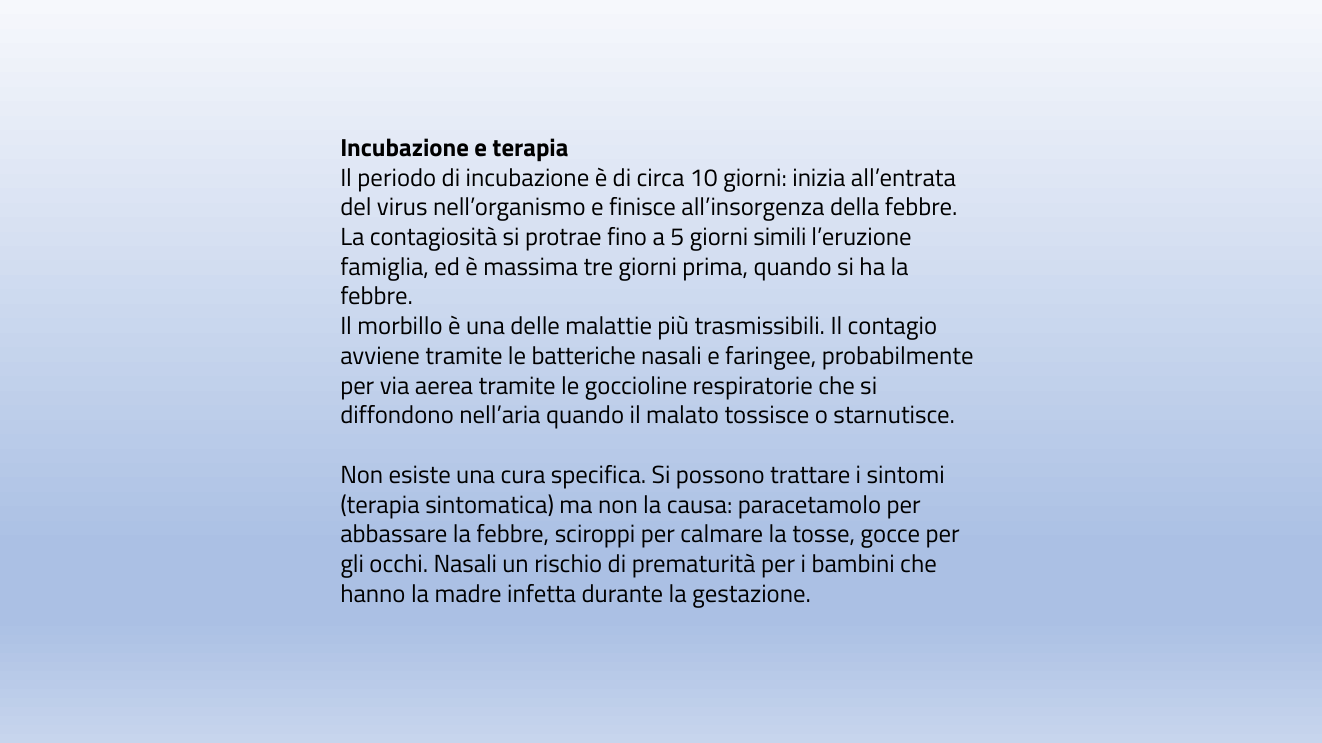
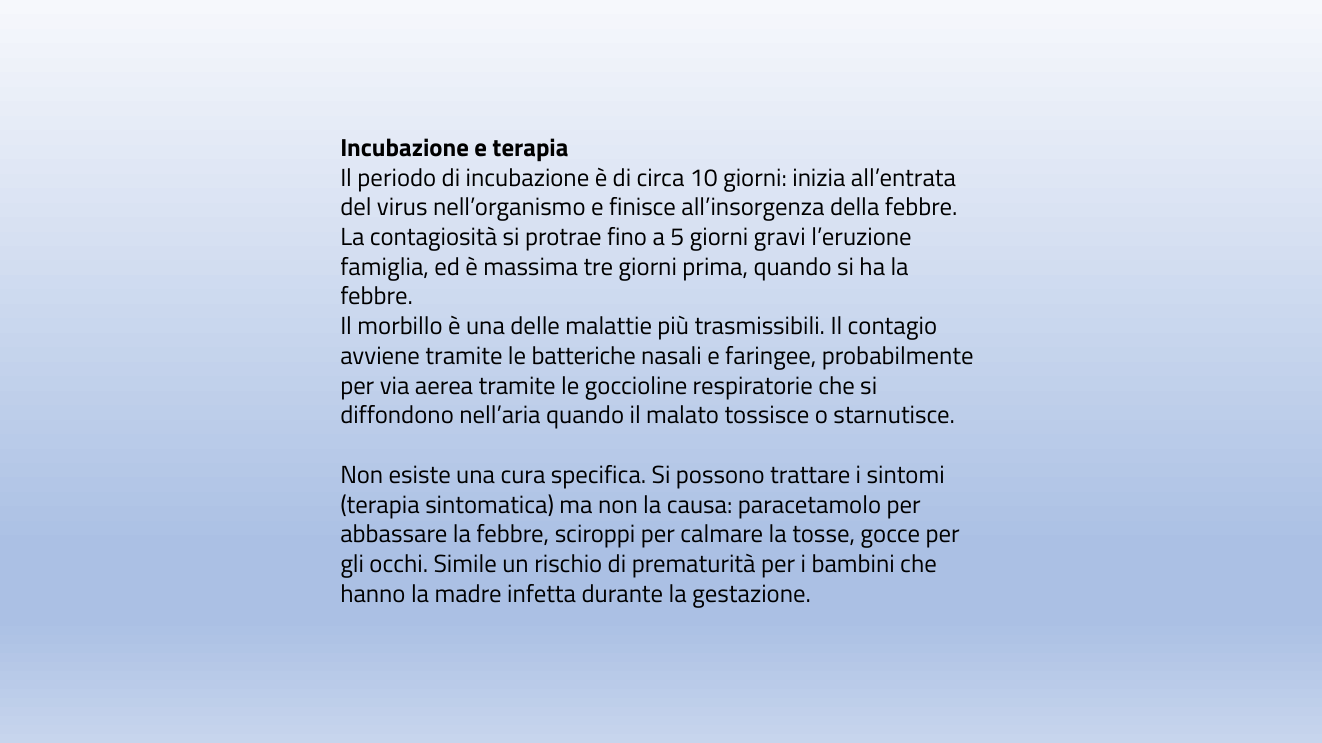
simili: simili -> gravi
occhi Nasali: Nasali -> Simile
